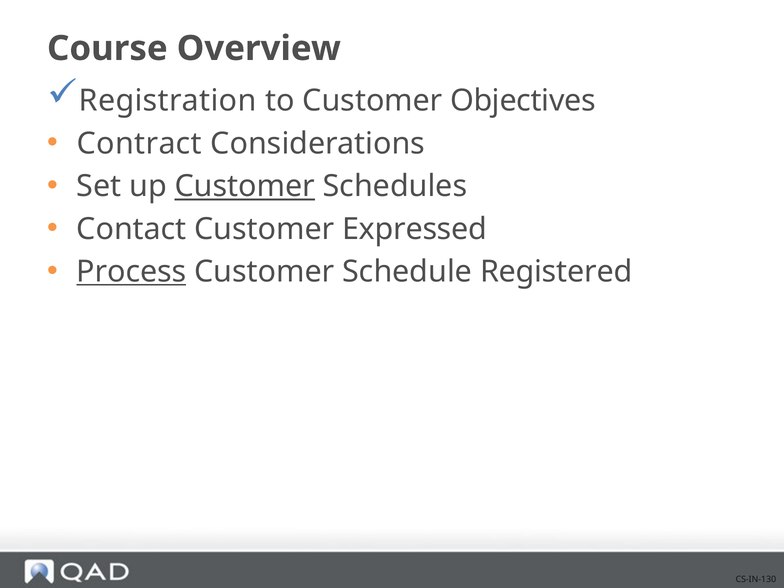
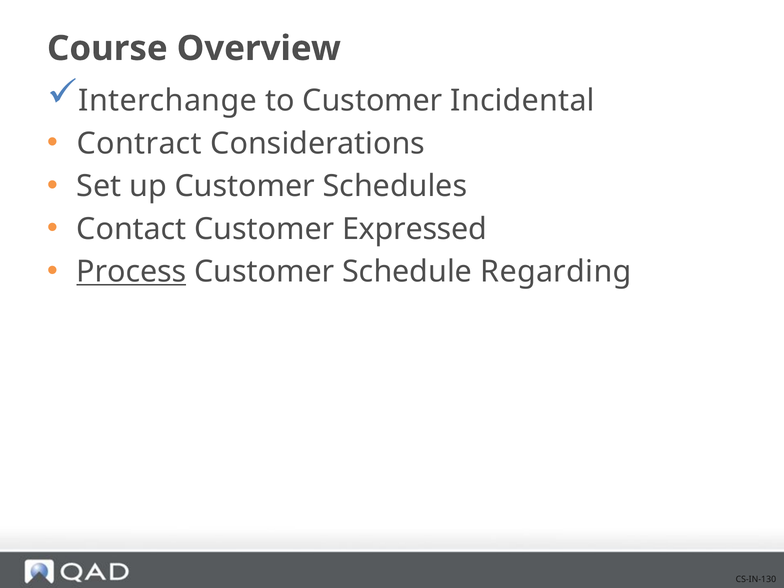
Registration: Registration -> Interchange
Objectives: Objectives -> Incidental
Customer at (245, 186) underline: present -> none
Registered: Registered -> Regarding
